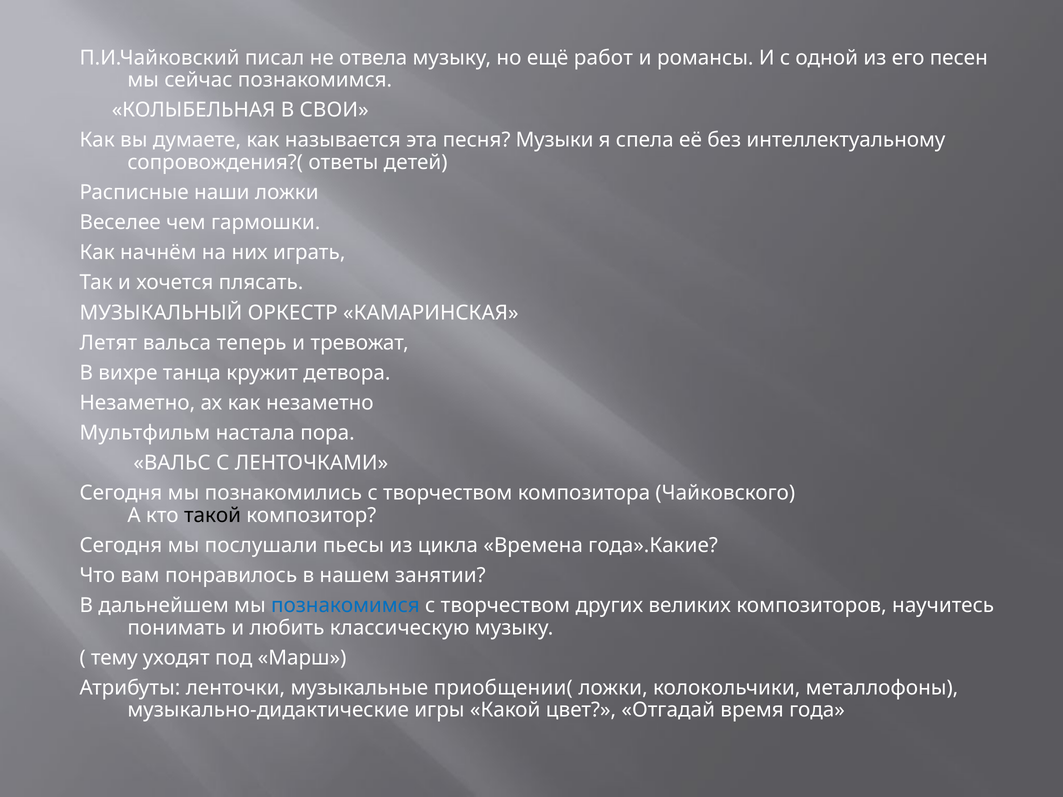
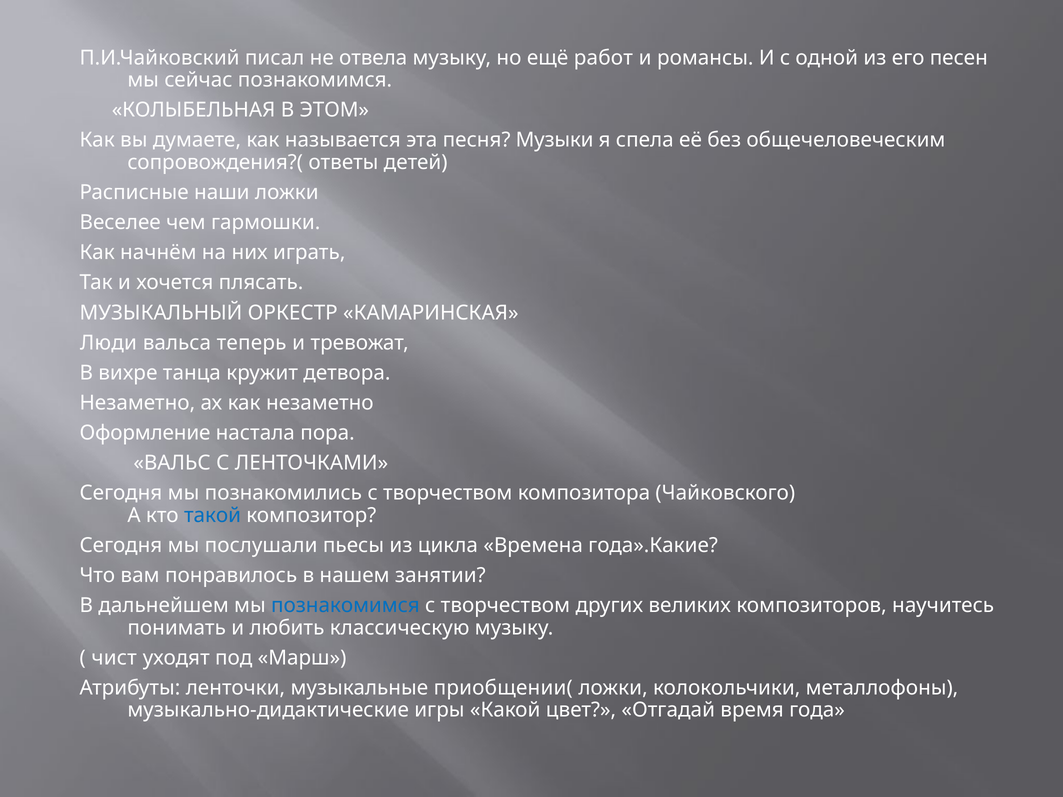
СВОИ: СВОИ -> ЭТОМ
интеллектуальному: интеллектуальному -> общечеловеческим
Летят: Летят -> Люди
Мультфильм: Мультфильм -> Оформление
такой colour: black -> blue
тему: тему -> чист
